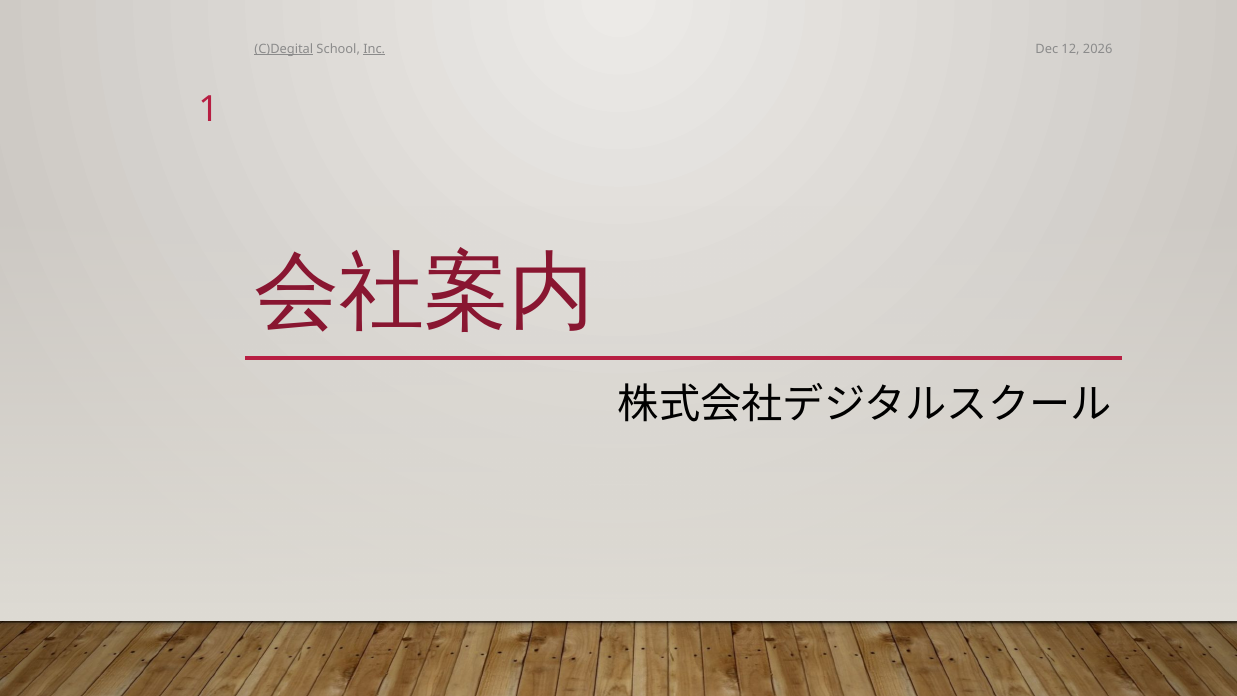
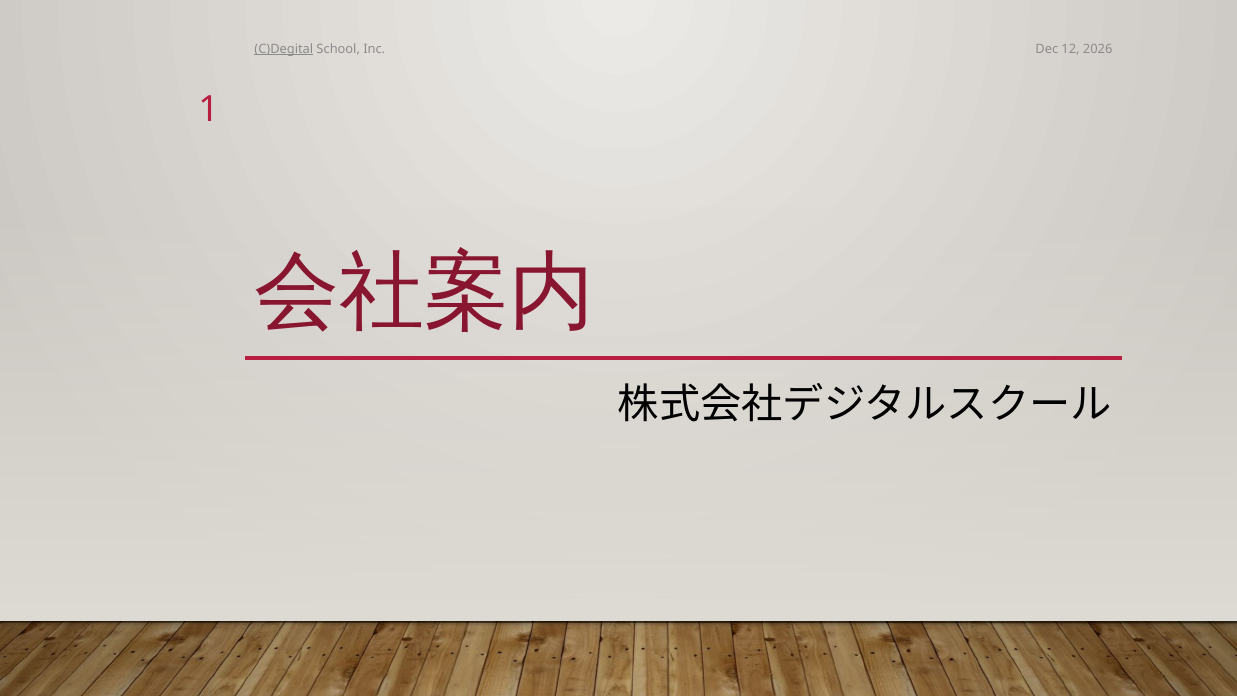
Inc underline: present -> none
